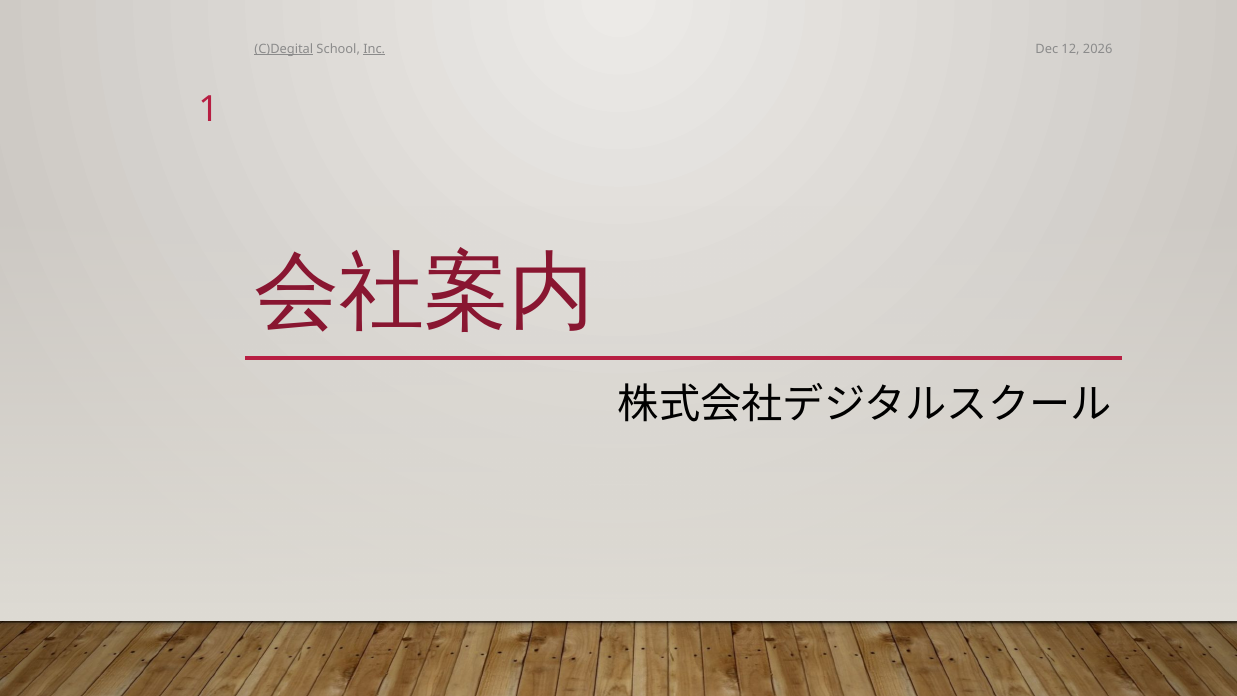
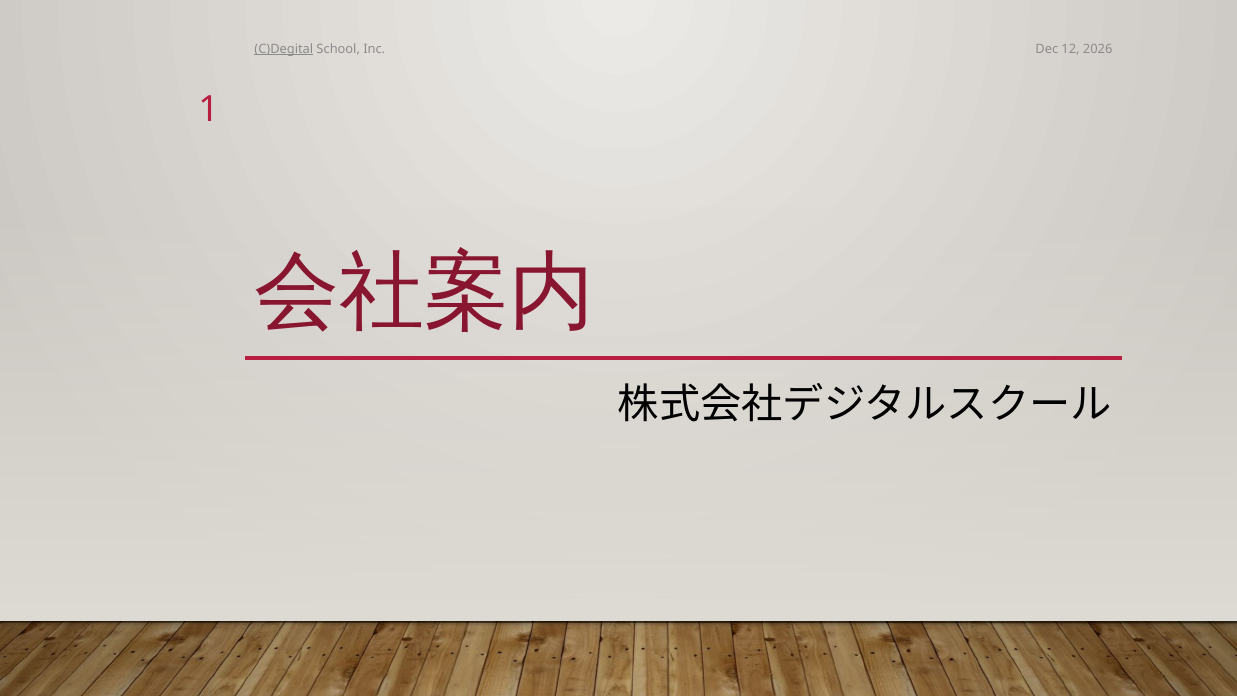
Inc underline: present -> none
